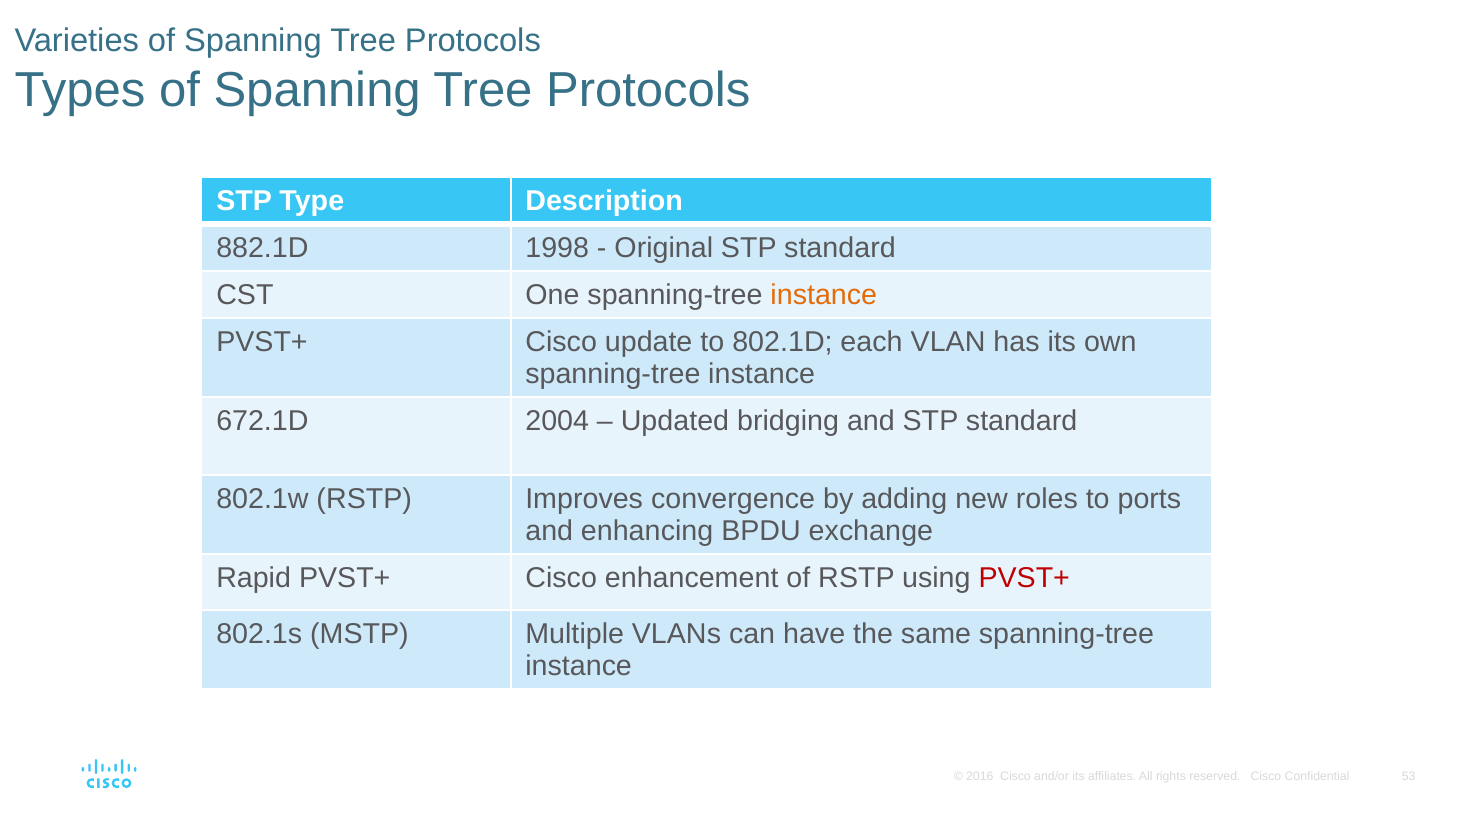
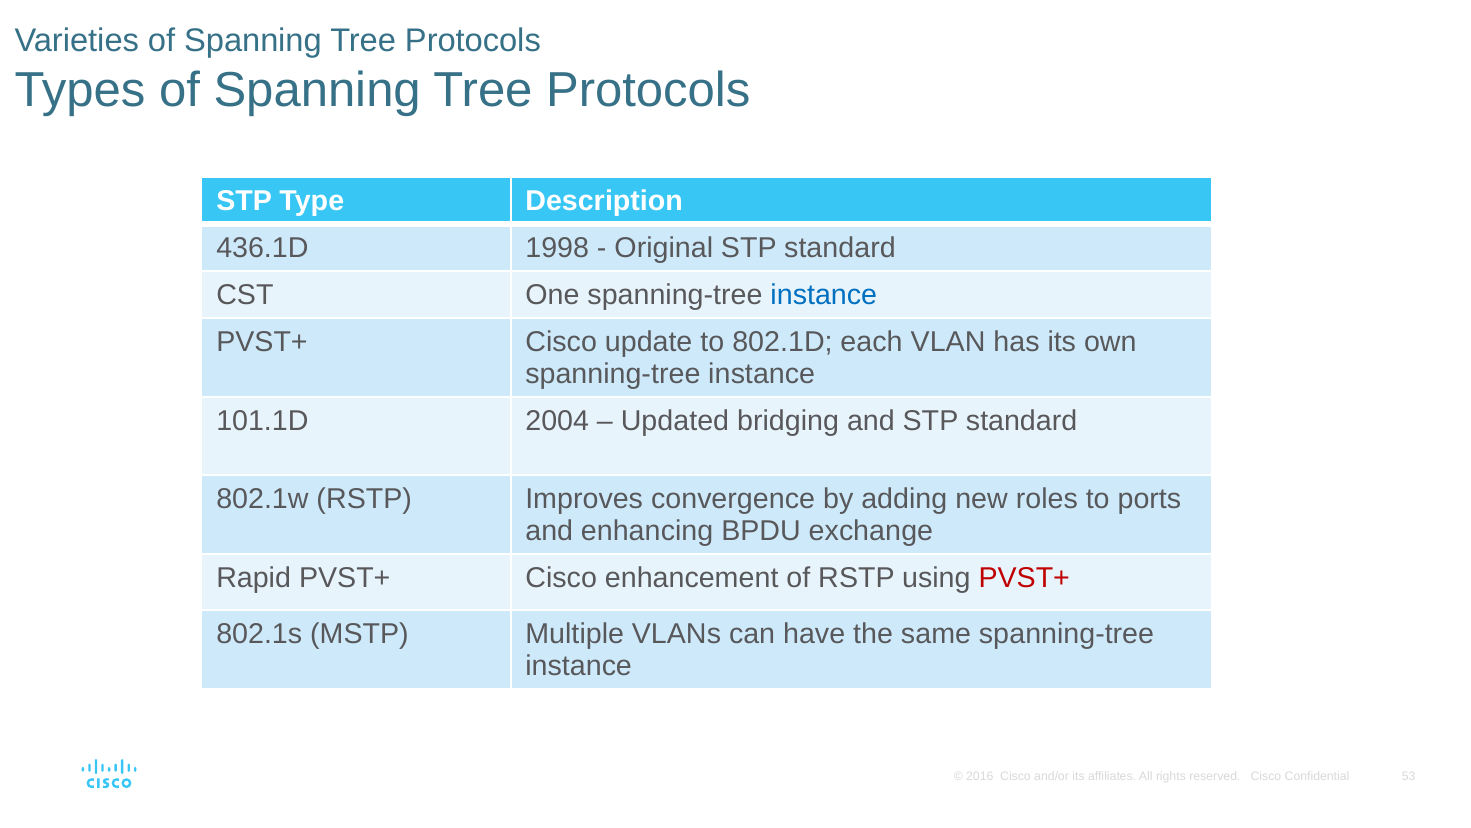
882.1D: 882.1D -> 436.1D
instance at (824, 295) colour: orange -> blue
672.1D: 672.1D -> 101.1D
